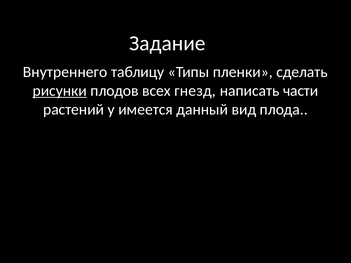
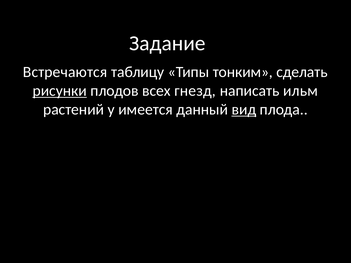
Внутреннего: Внутреннего -> Встречаются
пленки: пленки -> тонким
части: части -> ильм
вид underline: none -> present
